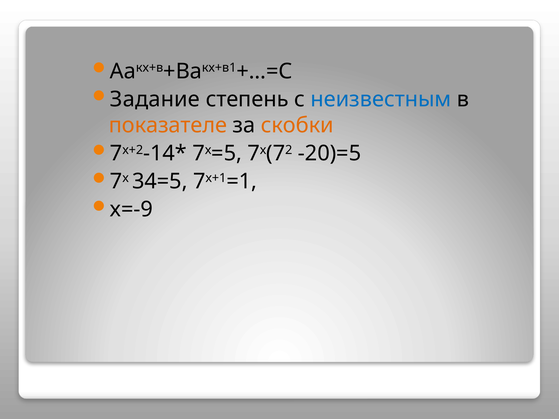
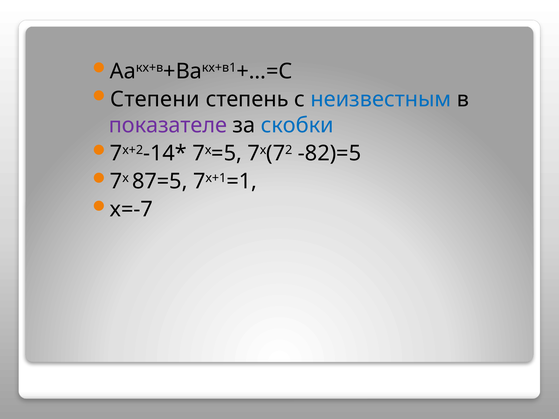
Задание: Задание -> Степени
показателе colour: orange -> purple
скобки colour: orange -> blue
-20)=5: -20)=5 -> -82)=5
34=5: 34=5 -> 87=5
х=-9: х=-9 -> х=-7
